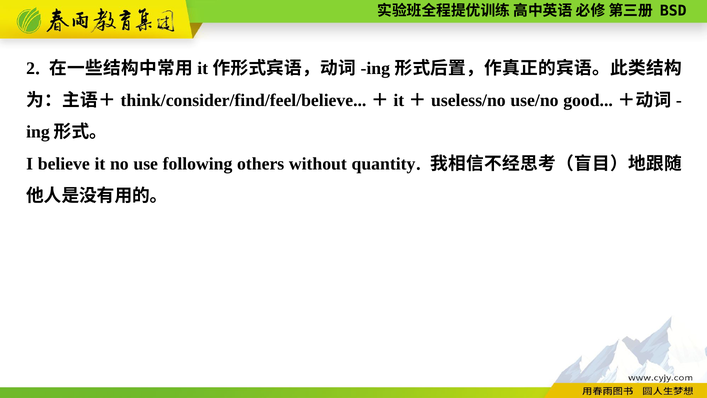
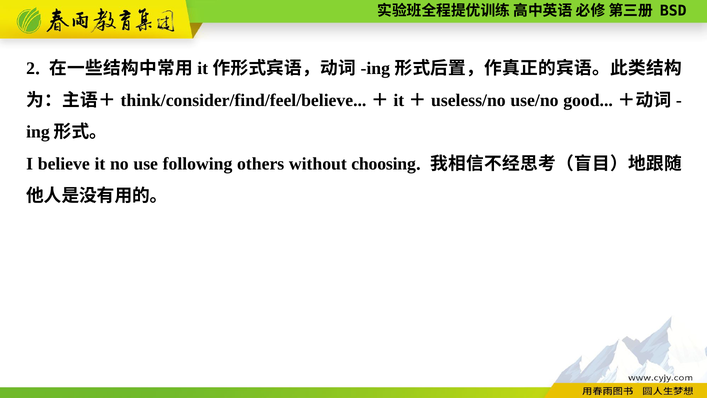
quantity: quantity -> choosing
